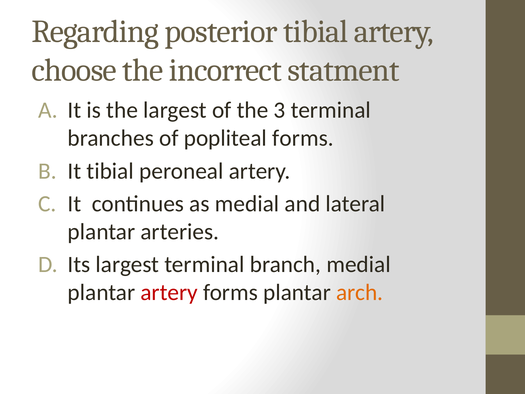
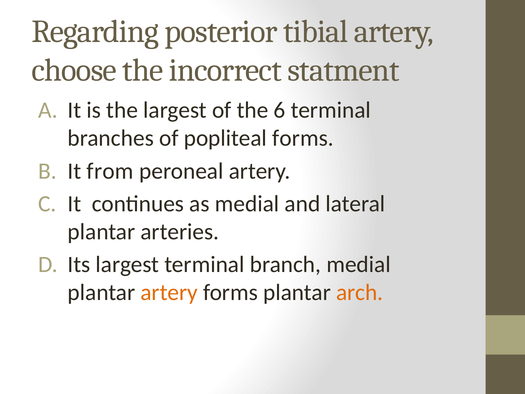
3: 3 -> 6
It tibial: tibial -> from
artery at (169, 292) colour: red -> orange
